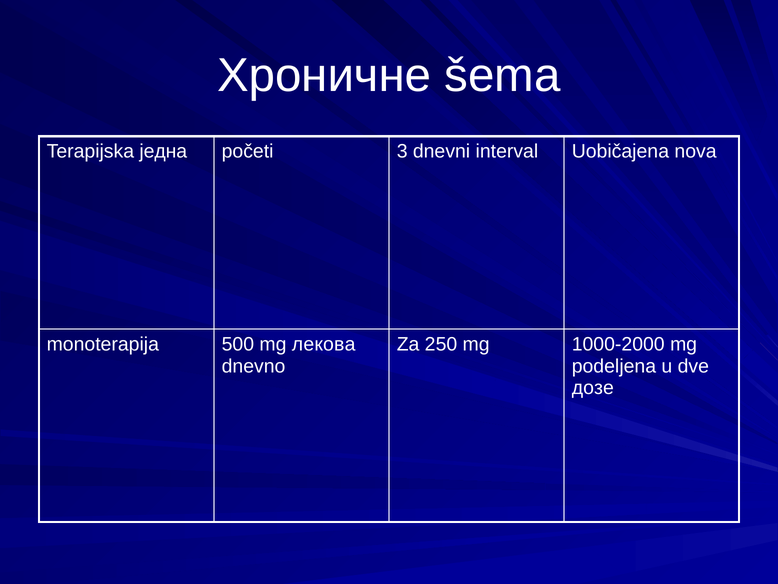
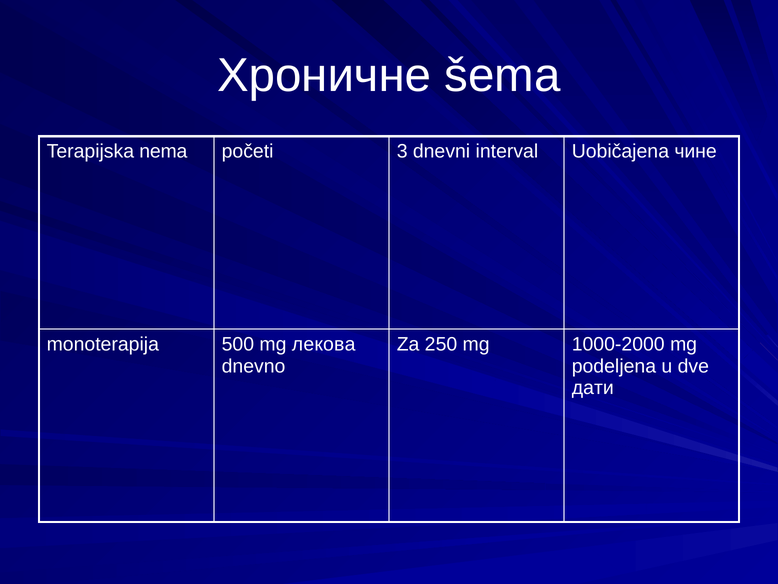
једна: једна -> nema
nova: nova -> чине
дозе: дозе -> дати
